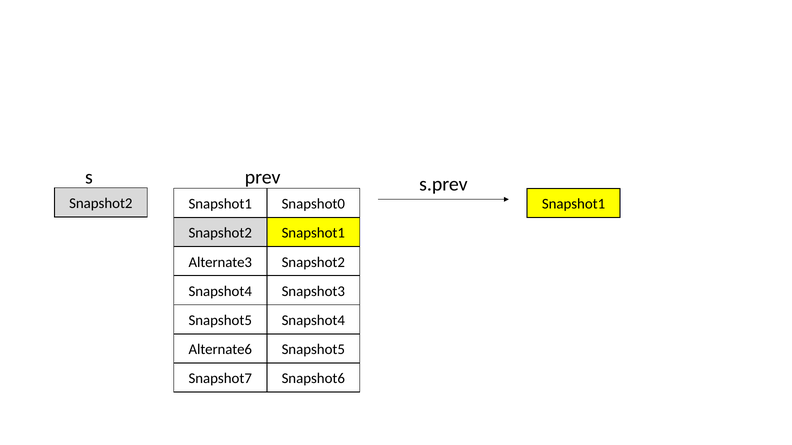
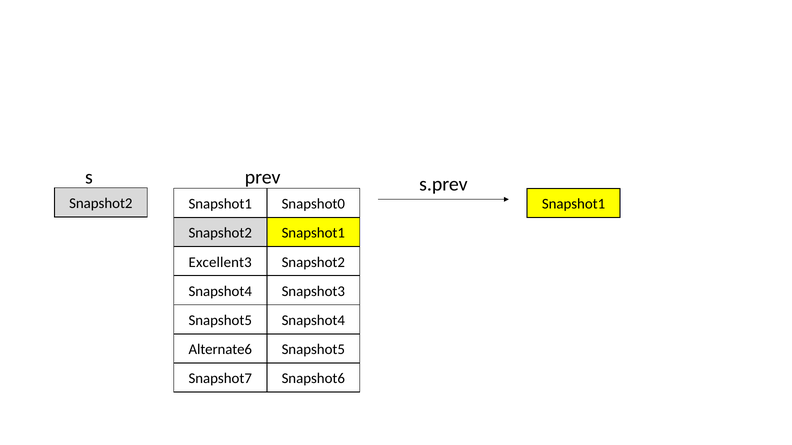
Alternate3: Alternate3 -> Excellent3
